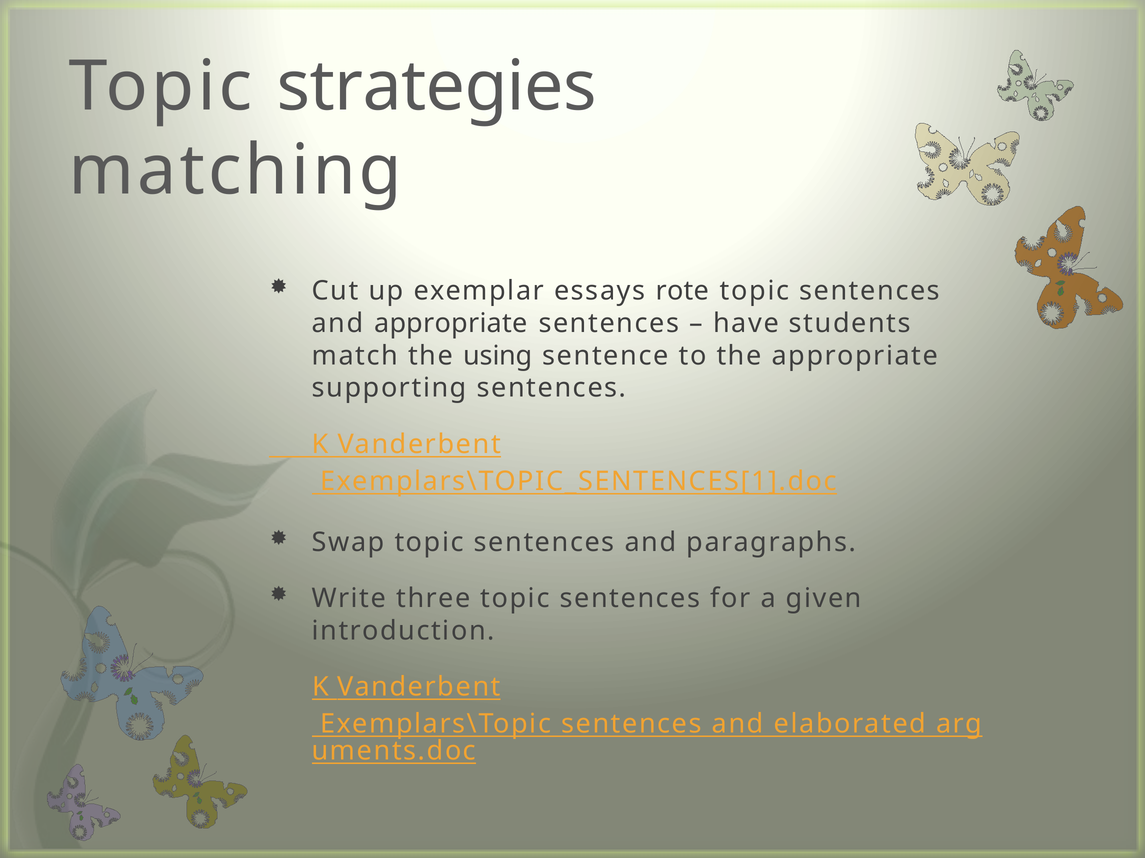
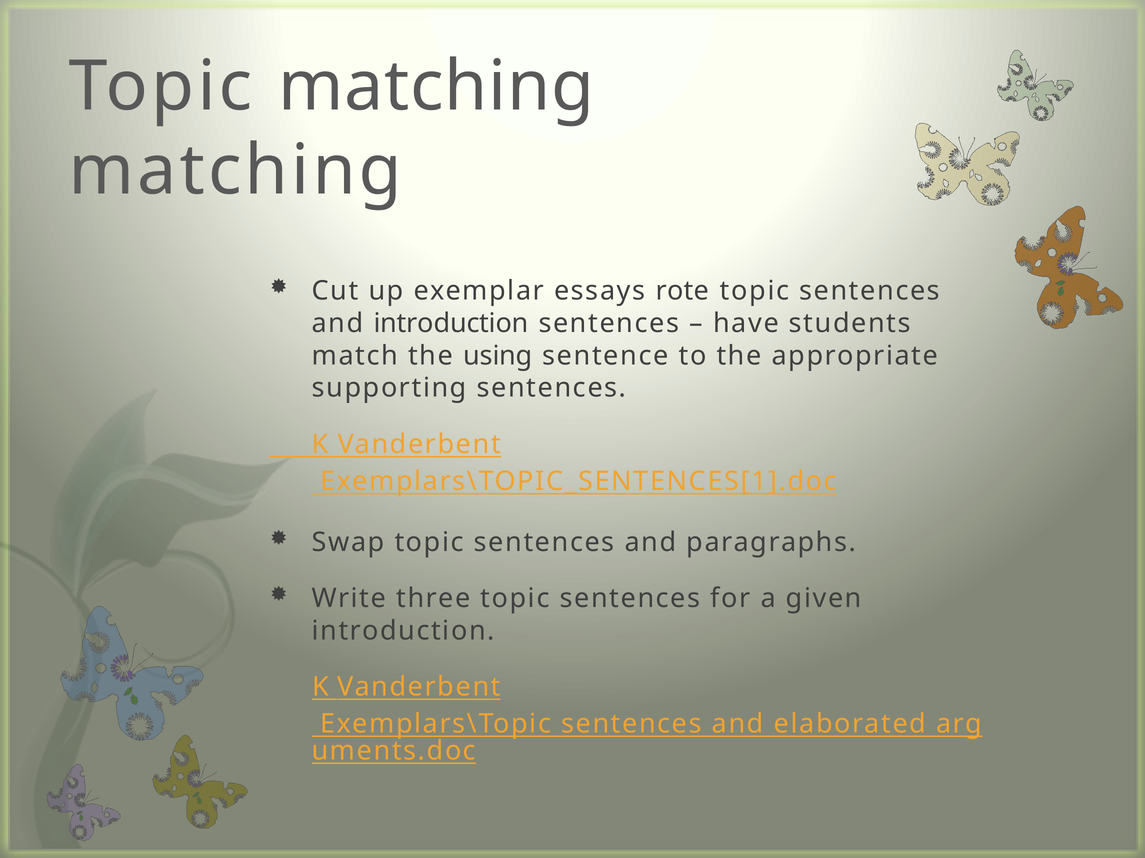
Topic strategies: strategies -> matching
and appropriate: appropriate -> introduction
